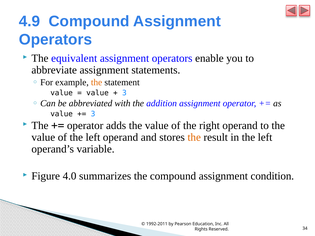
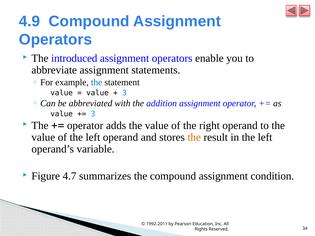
equivalent: equivalent -> introduced
the at (97, 83) colour: orange -> blue
4.0: 4.0 -> 4.7
